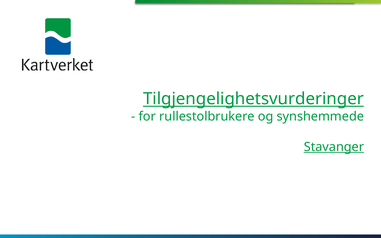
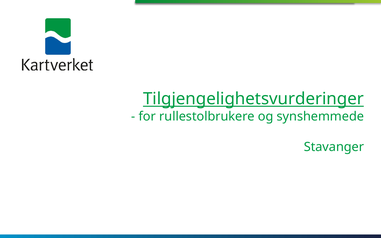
Stavanger underline: present -> none
